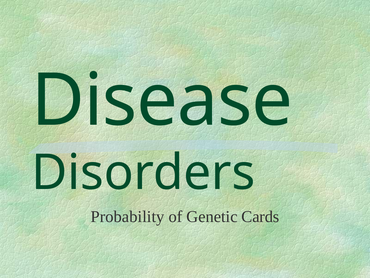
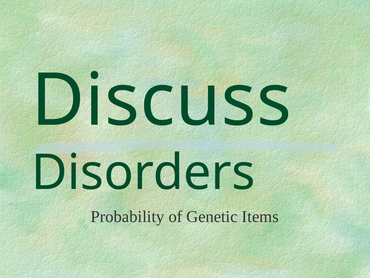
Disease: Disease -> Discuss
Cards: Cards -> Items
